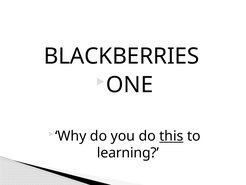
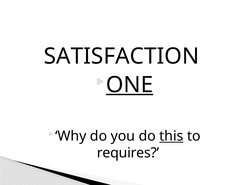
BLACKBERRIES: BLACKBERRIES -> SATISFACTION
ONE underline: none -> present
learning: learning -> requires
